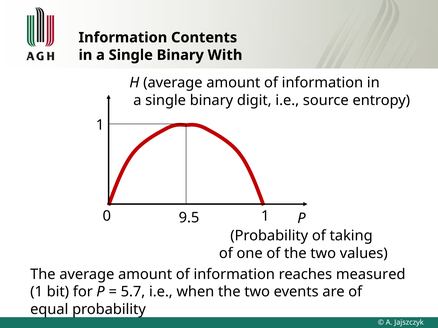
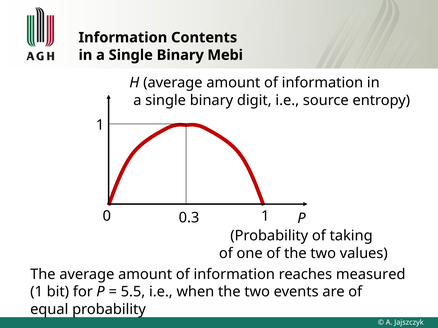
With: With -> Mebi
9.5: 9.5 -> 0.3
5.7: 5.7 -> 5.5
